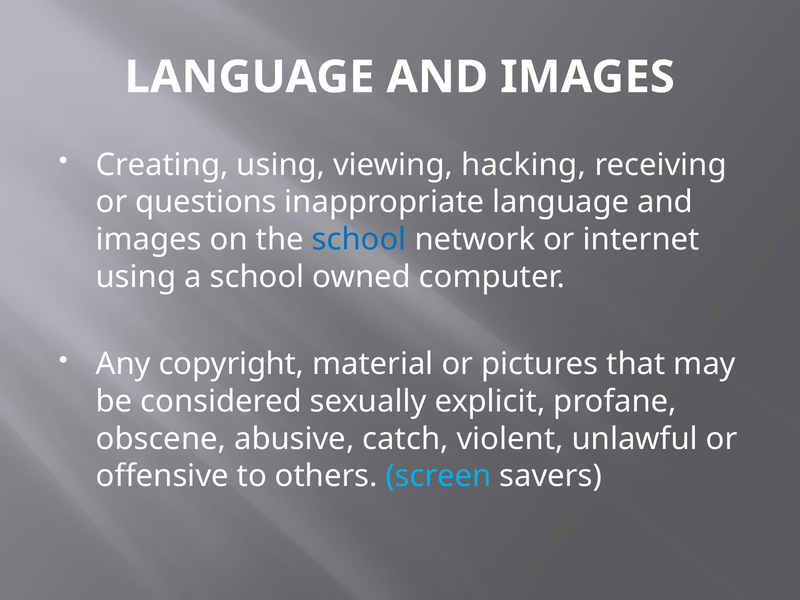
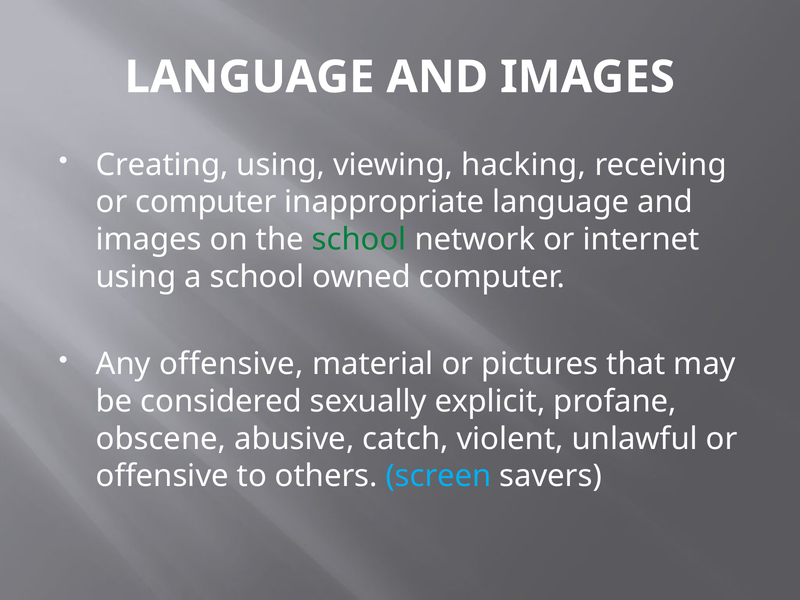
or questions: questions -> computer
school at (359, 239) colour: blue -> green
Any copyright: copyright -> offensive
